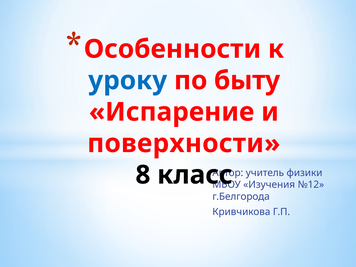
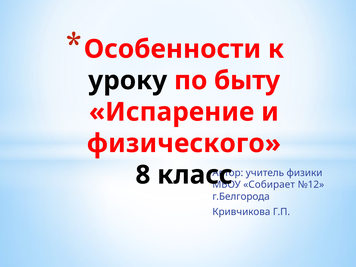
уроку colour: blue -> black
поверхности: поверхности -> физического
Изучения: Изучения -> Собирает
